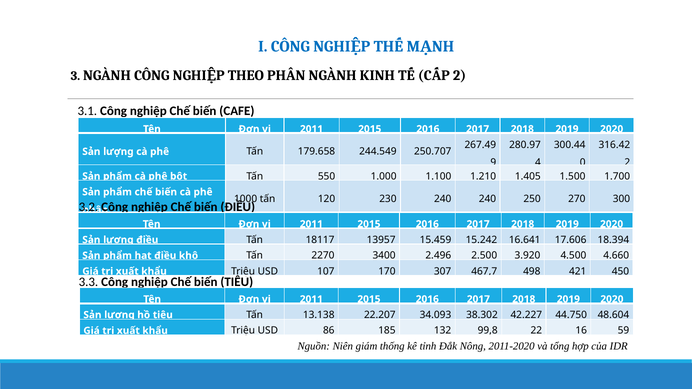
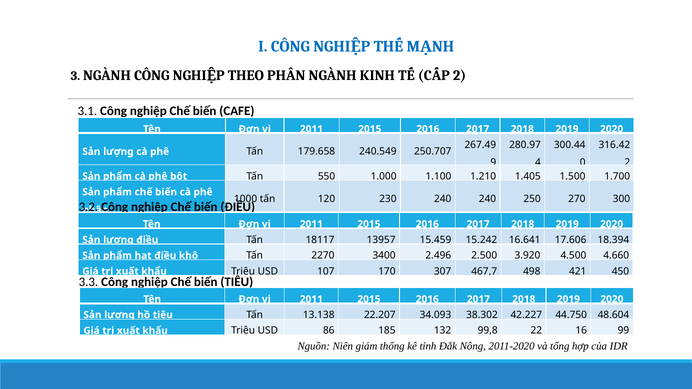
244.549: 244.549 -> 240.549
59: 59 -> 99
